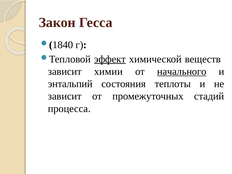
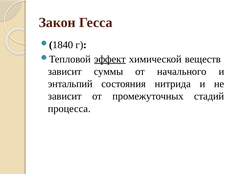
химии: химии -> суммы
начального underline: present -> none
теплоты: теплоты -> нитрида
